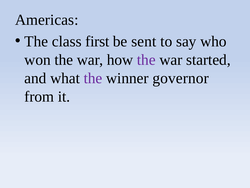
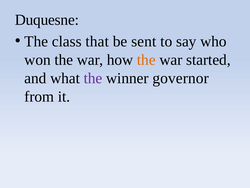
Americas: Americas -> Duquesne
first: first -> that
the at (146, 60) colour: purple -> orange
